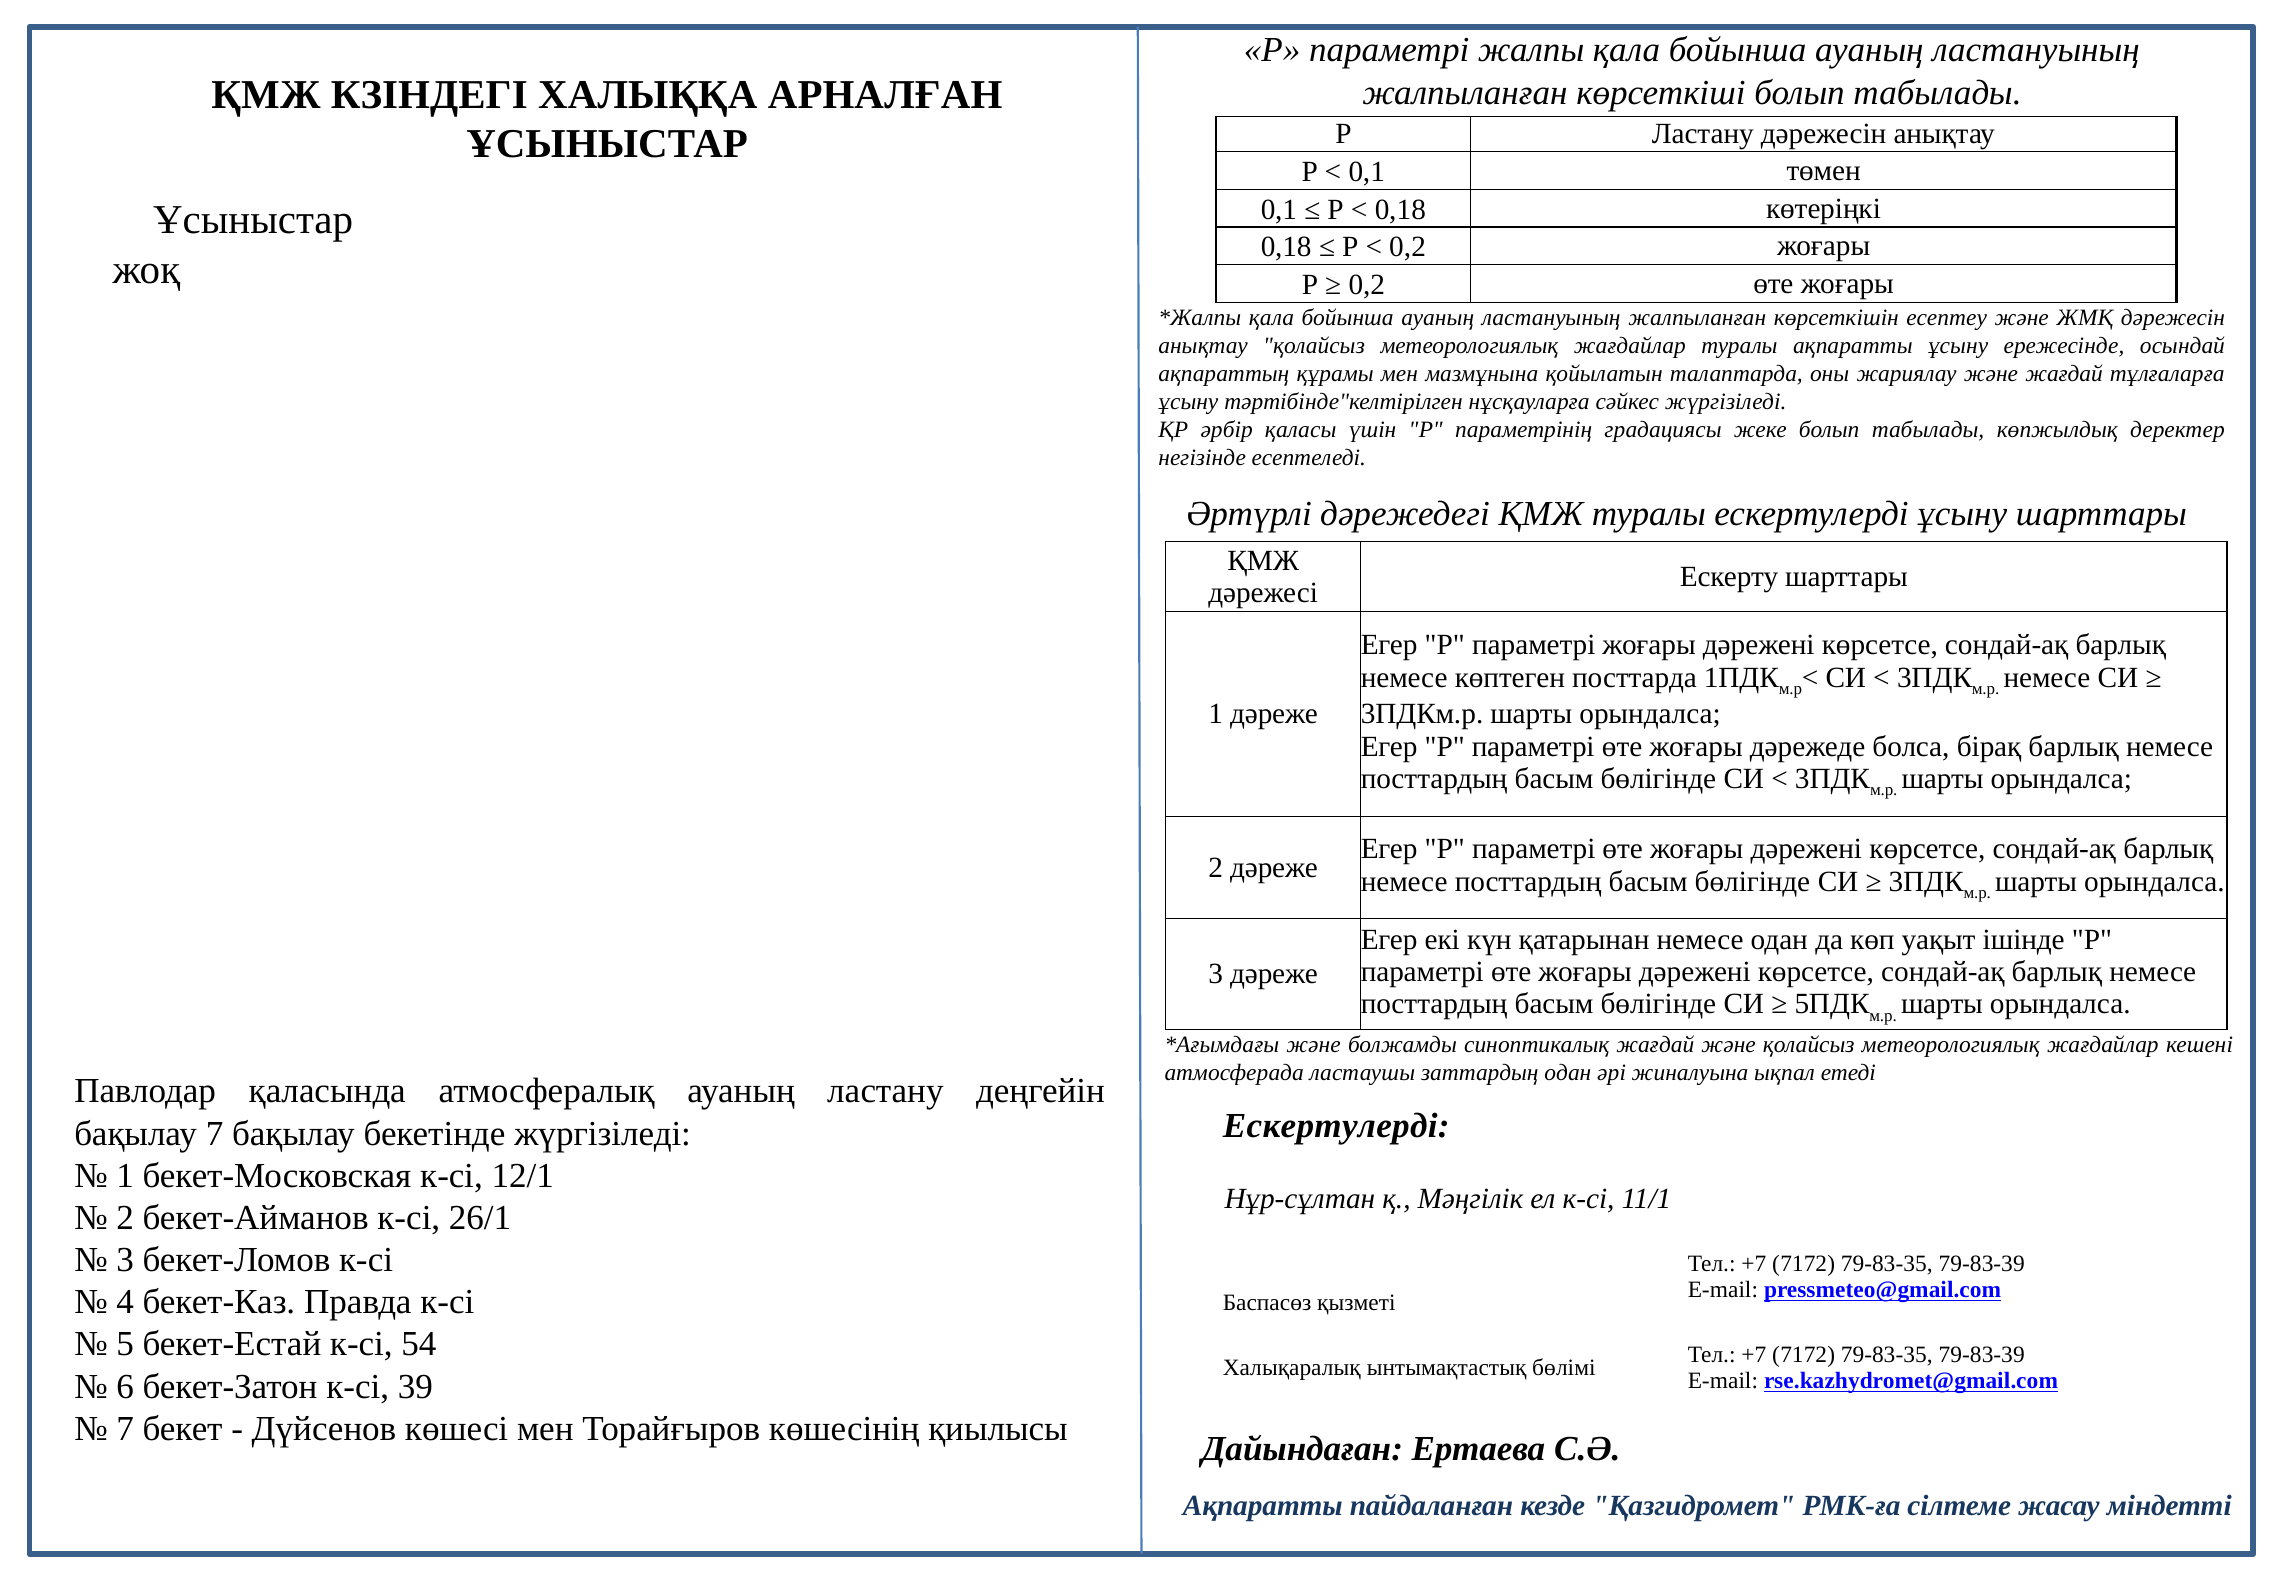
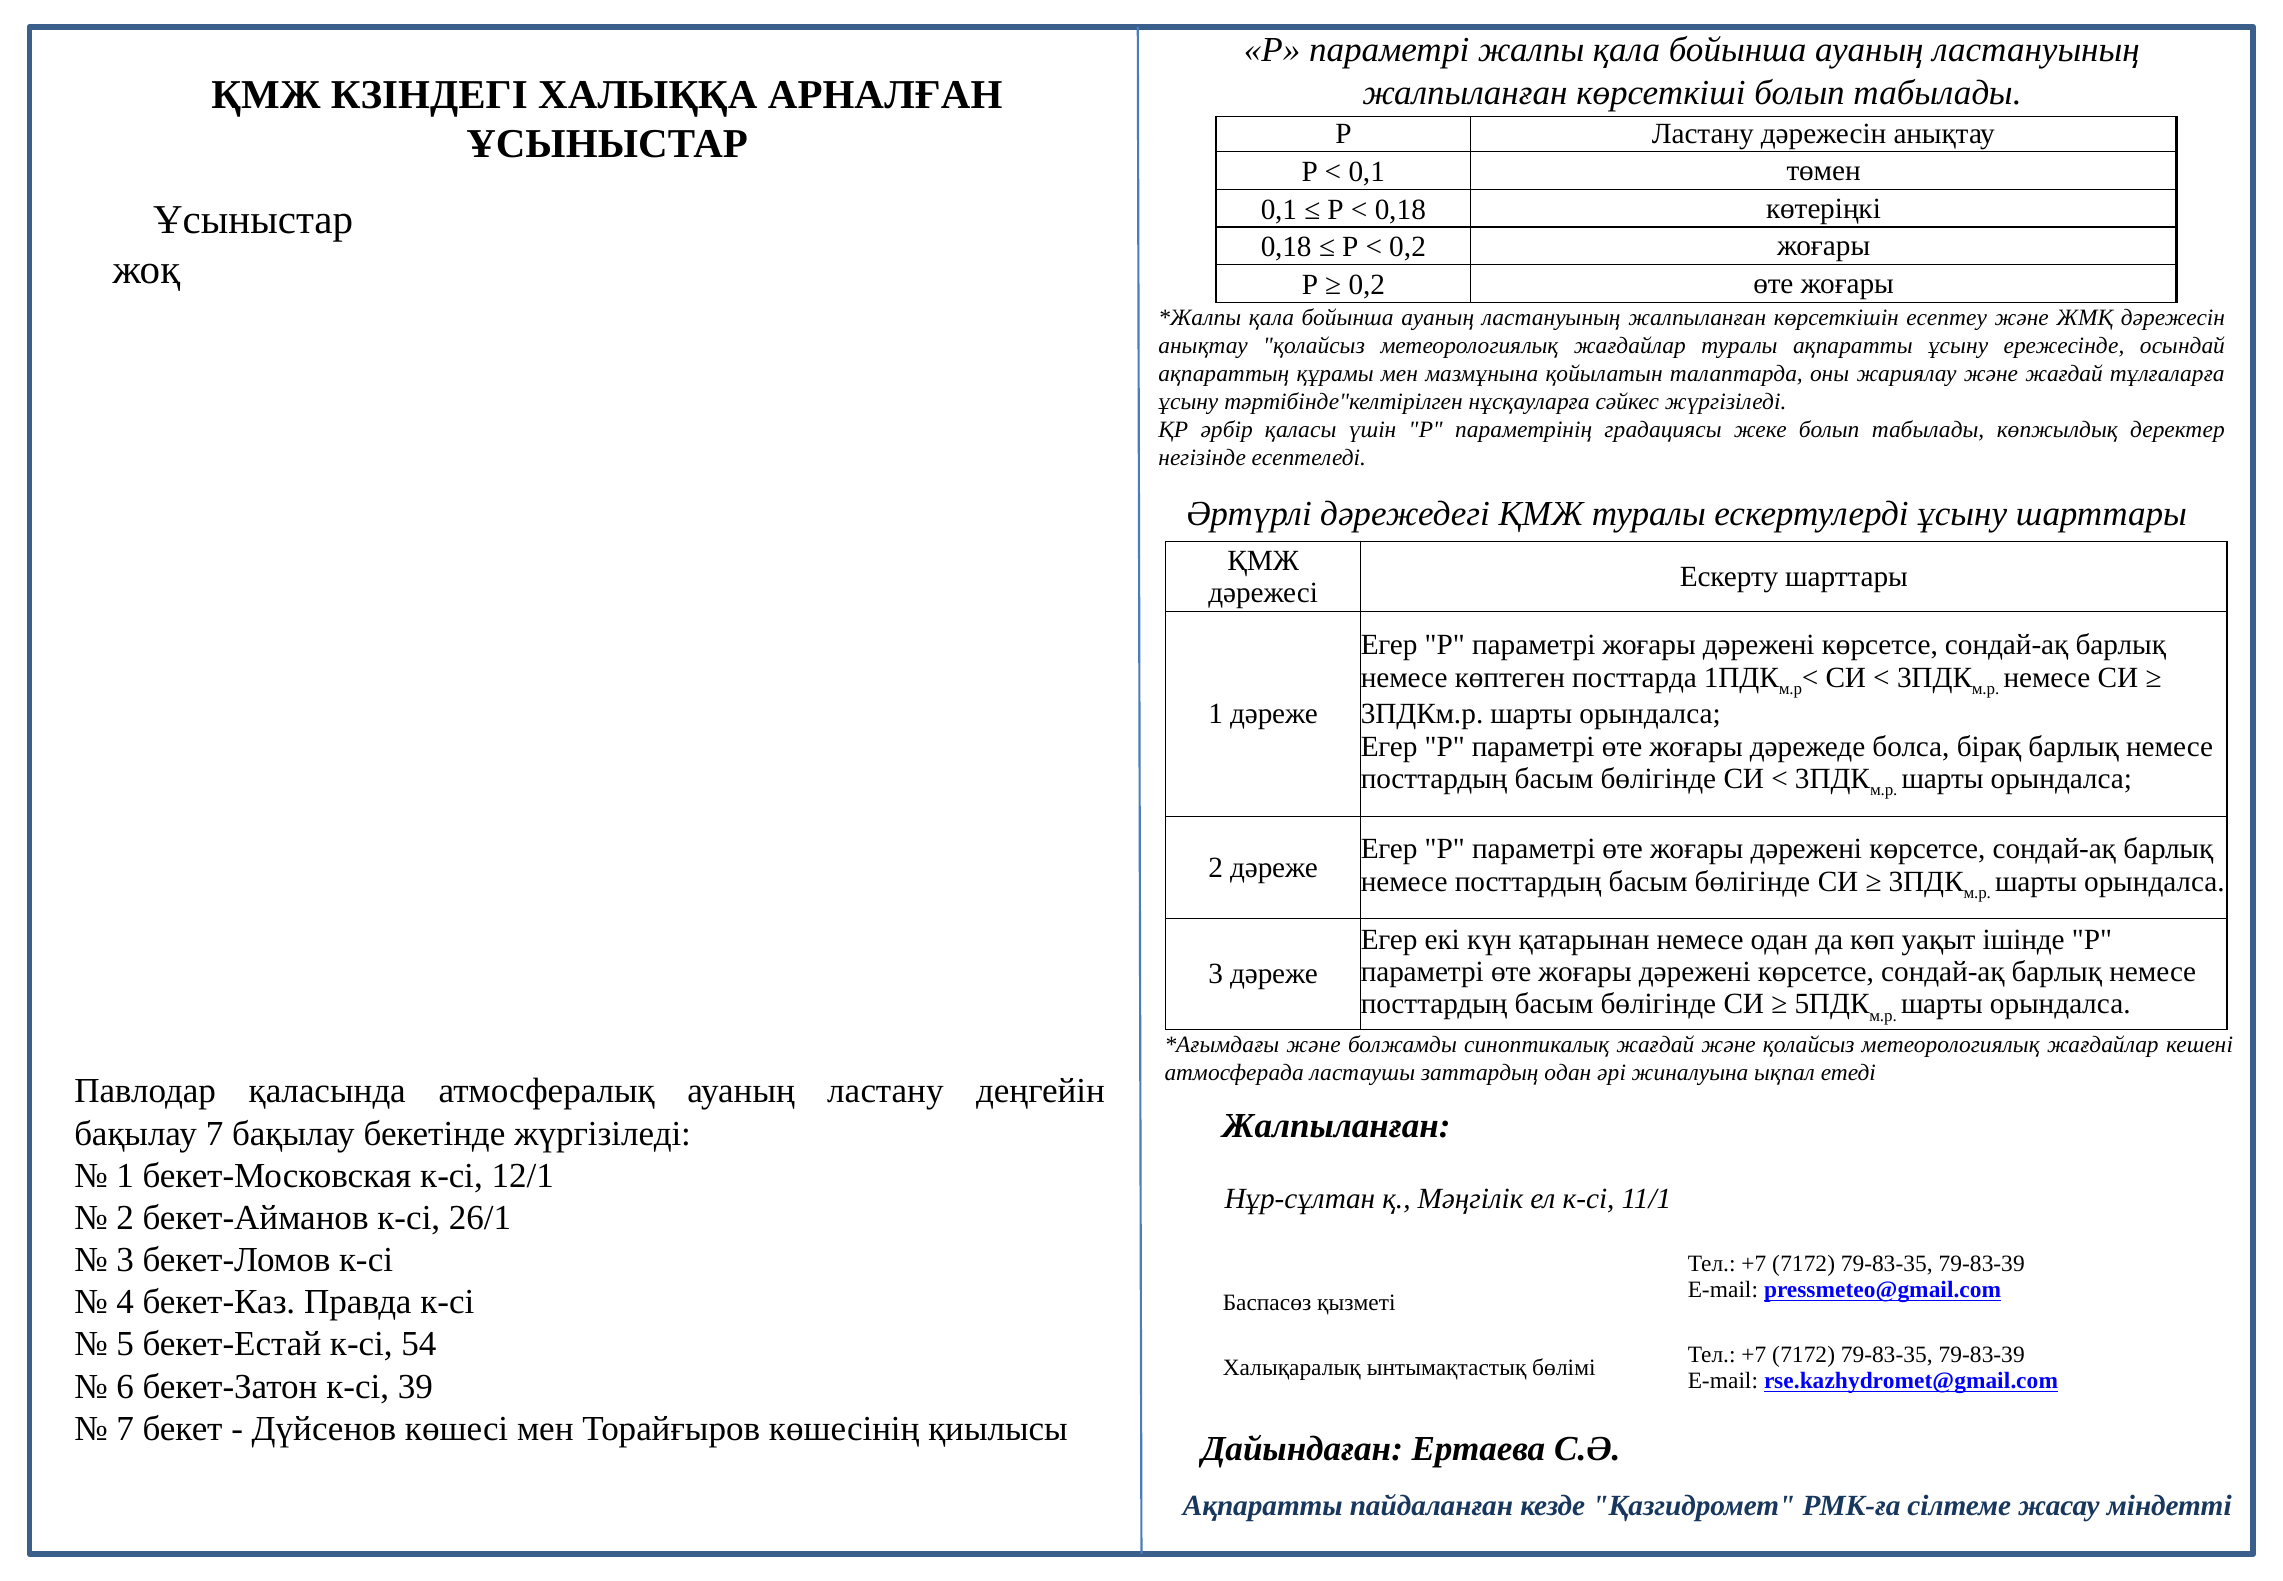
Ескертулерді at (1336, 1126): Ескертулерді -> Жалпыланған
